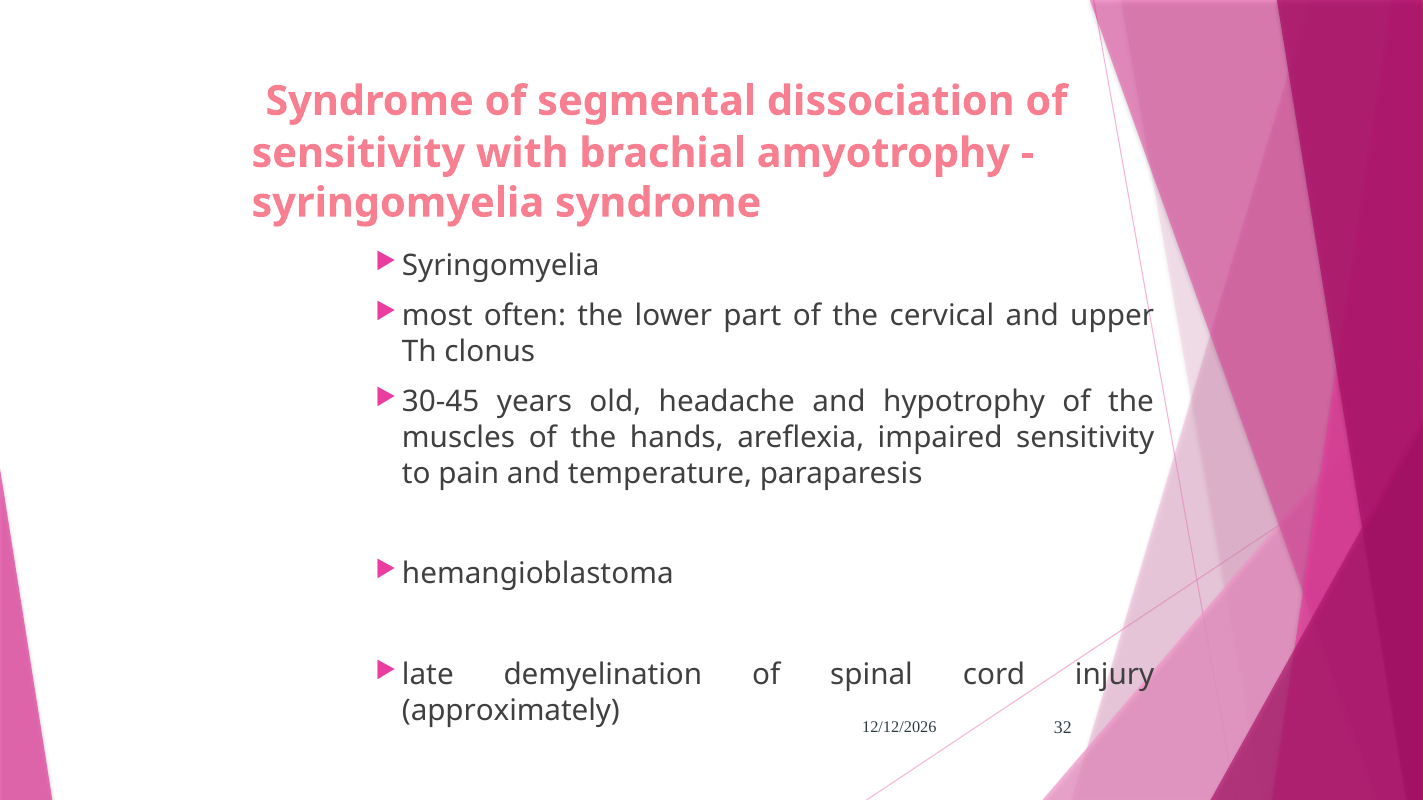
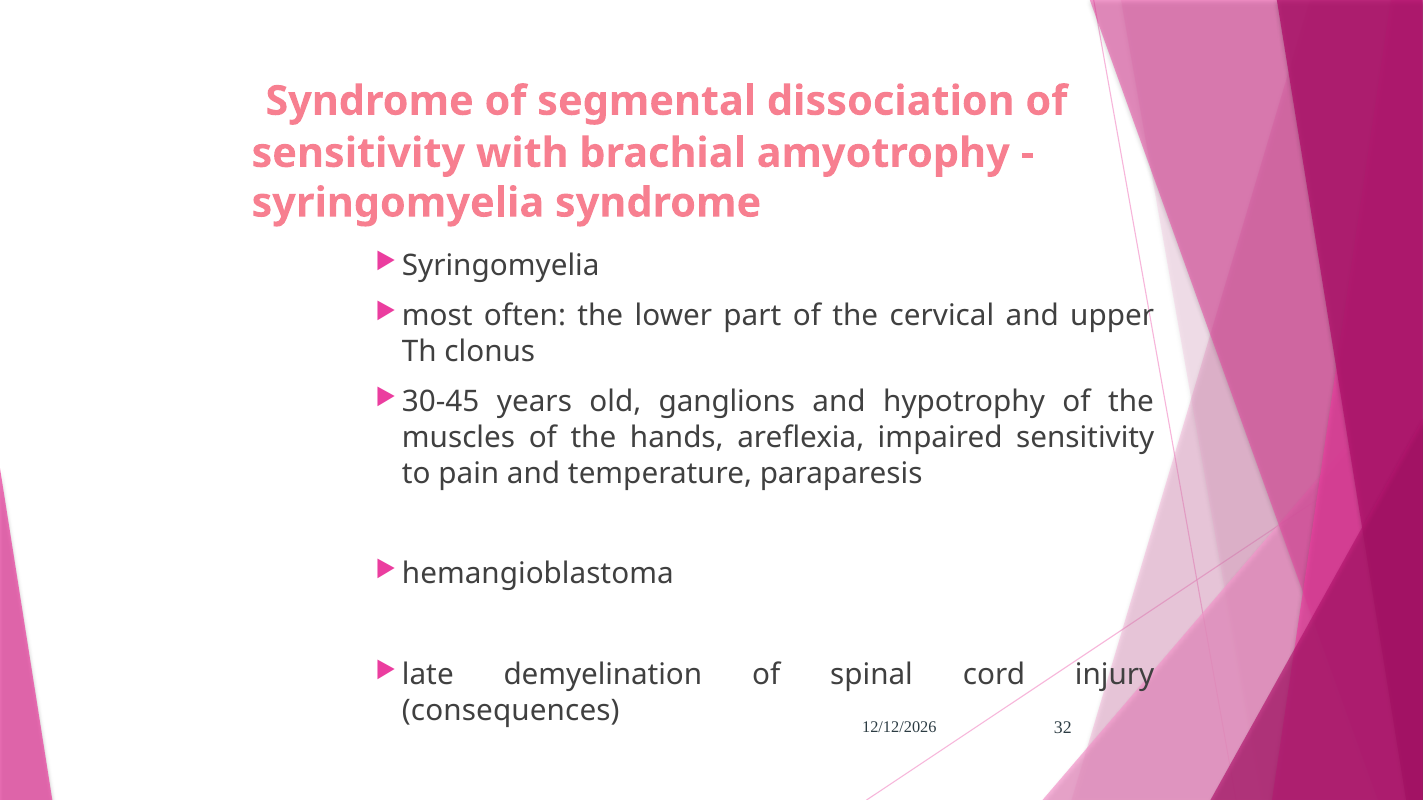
headache: headache -> ganglions
approximately: approximately -> consequences
